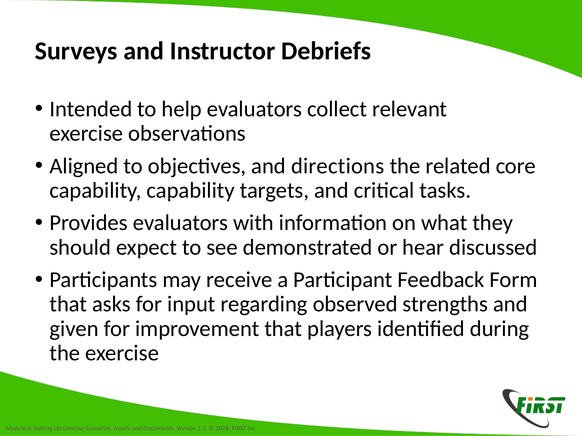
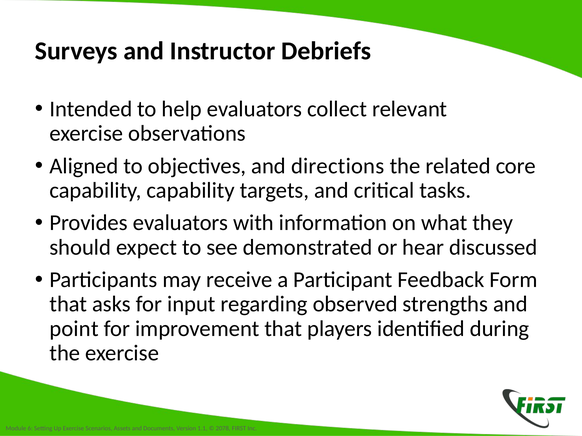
given: given -> point
